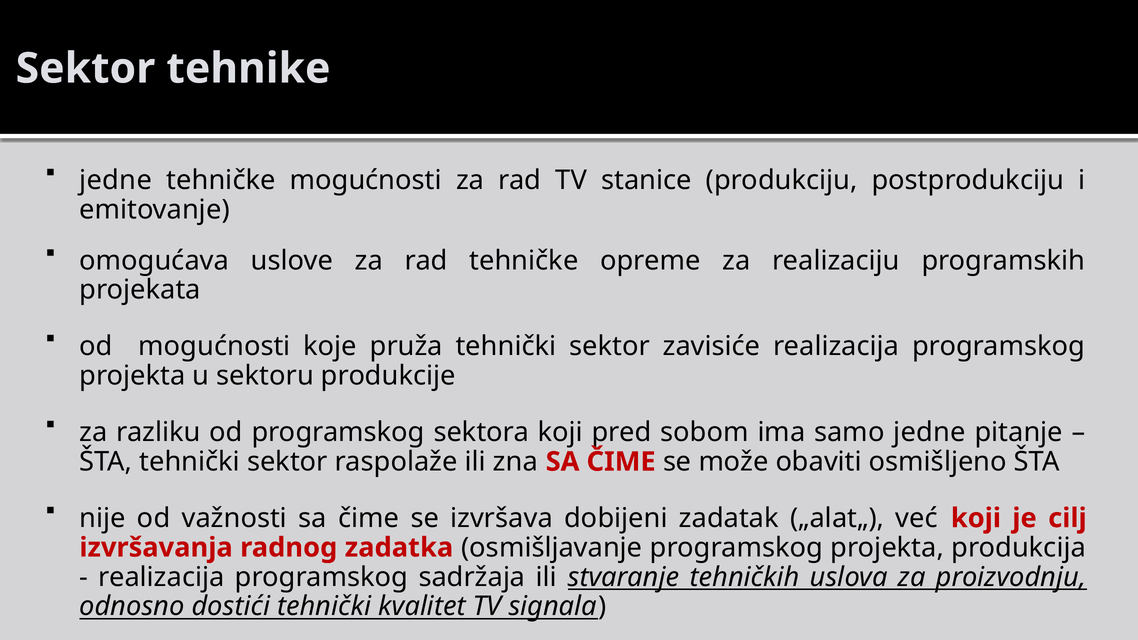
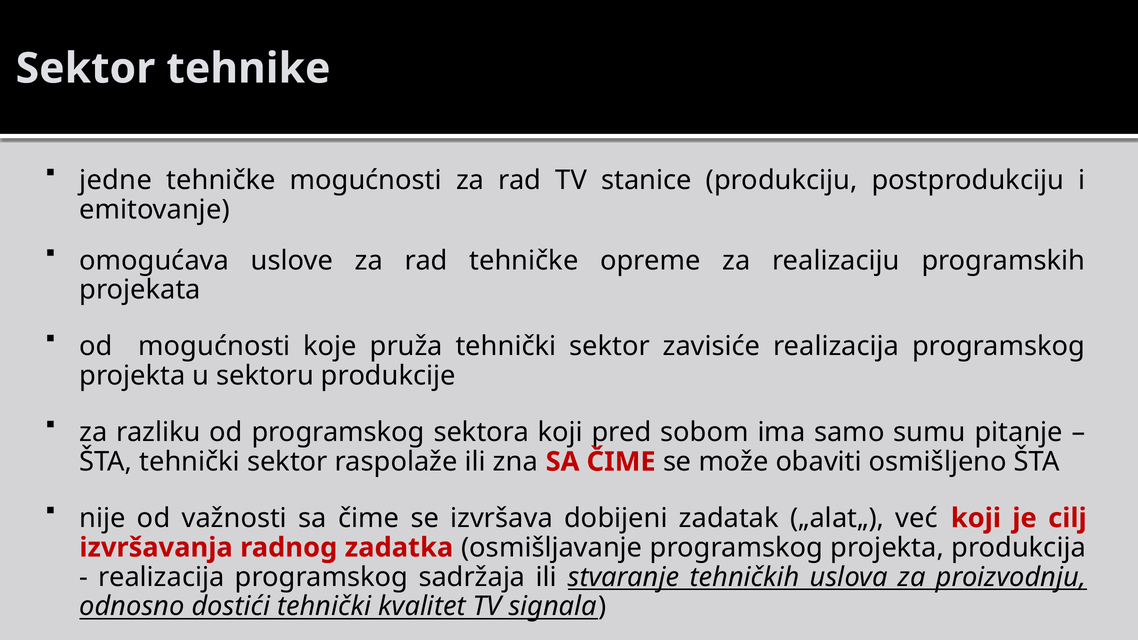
samo jedne: jedne -> sumu
